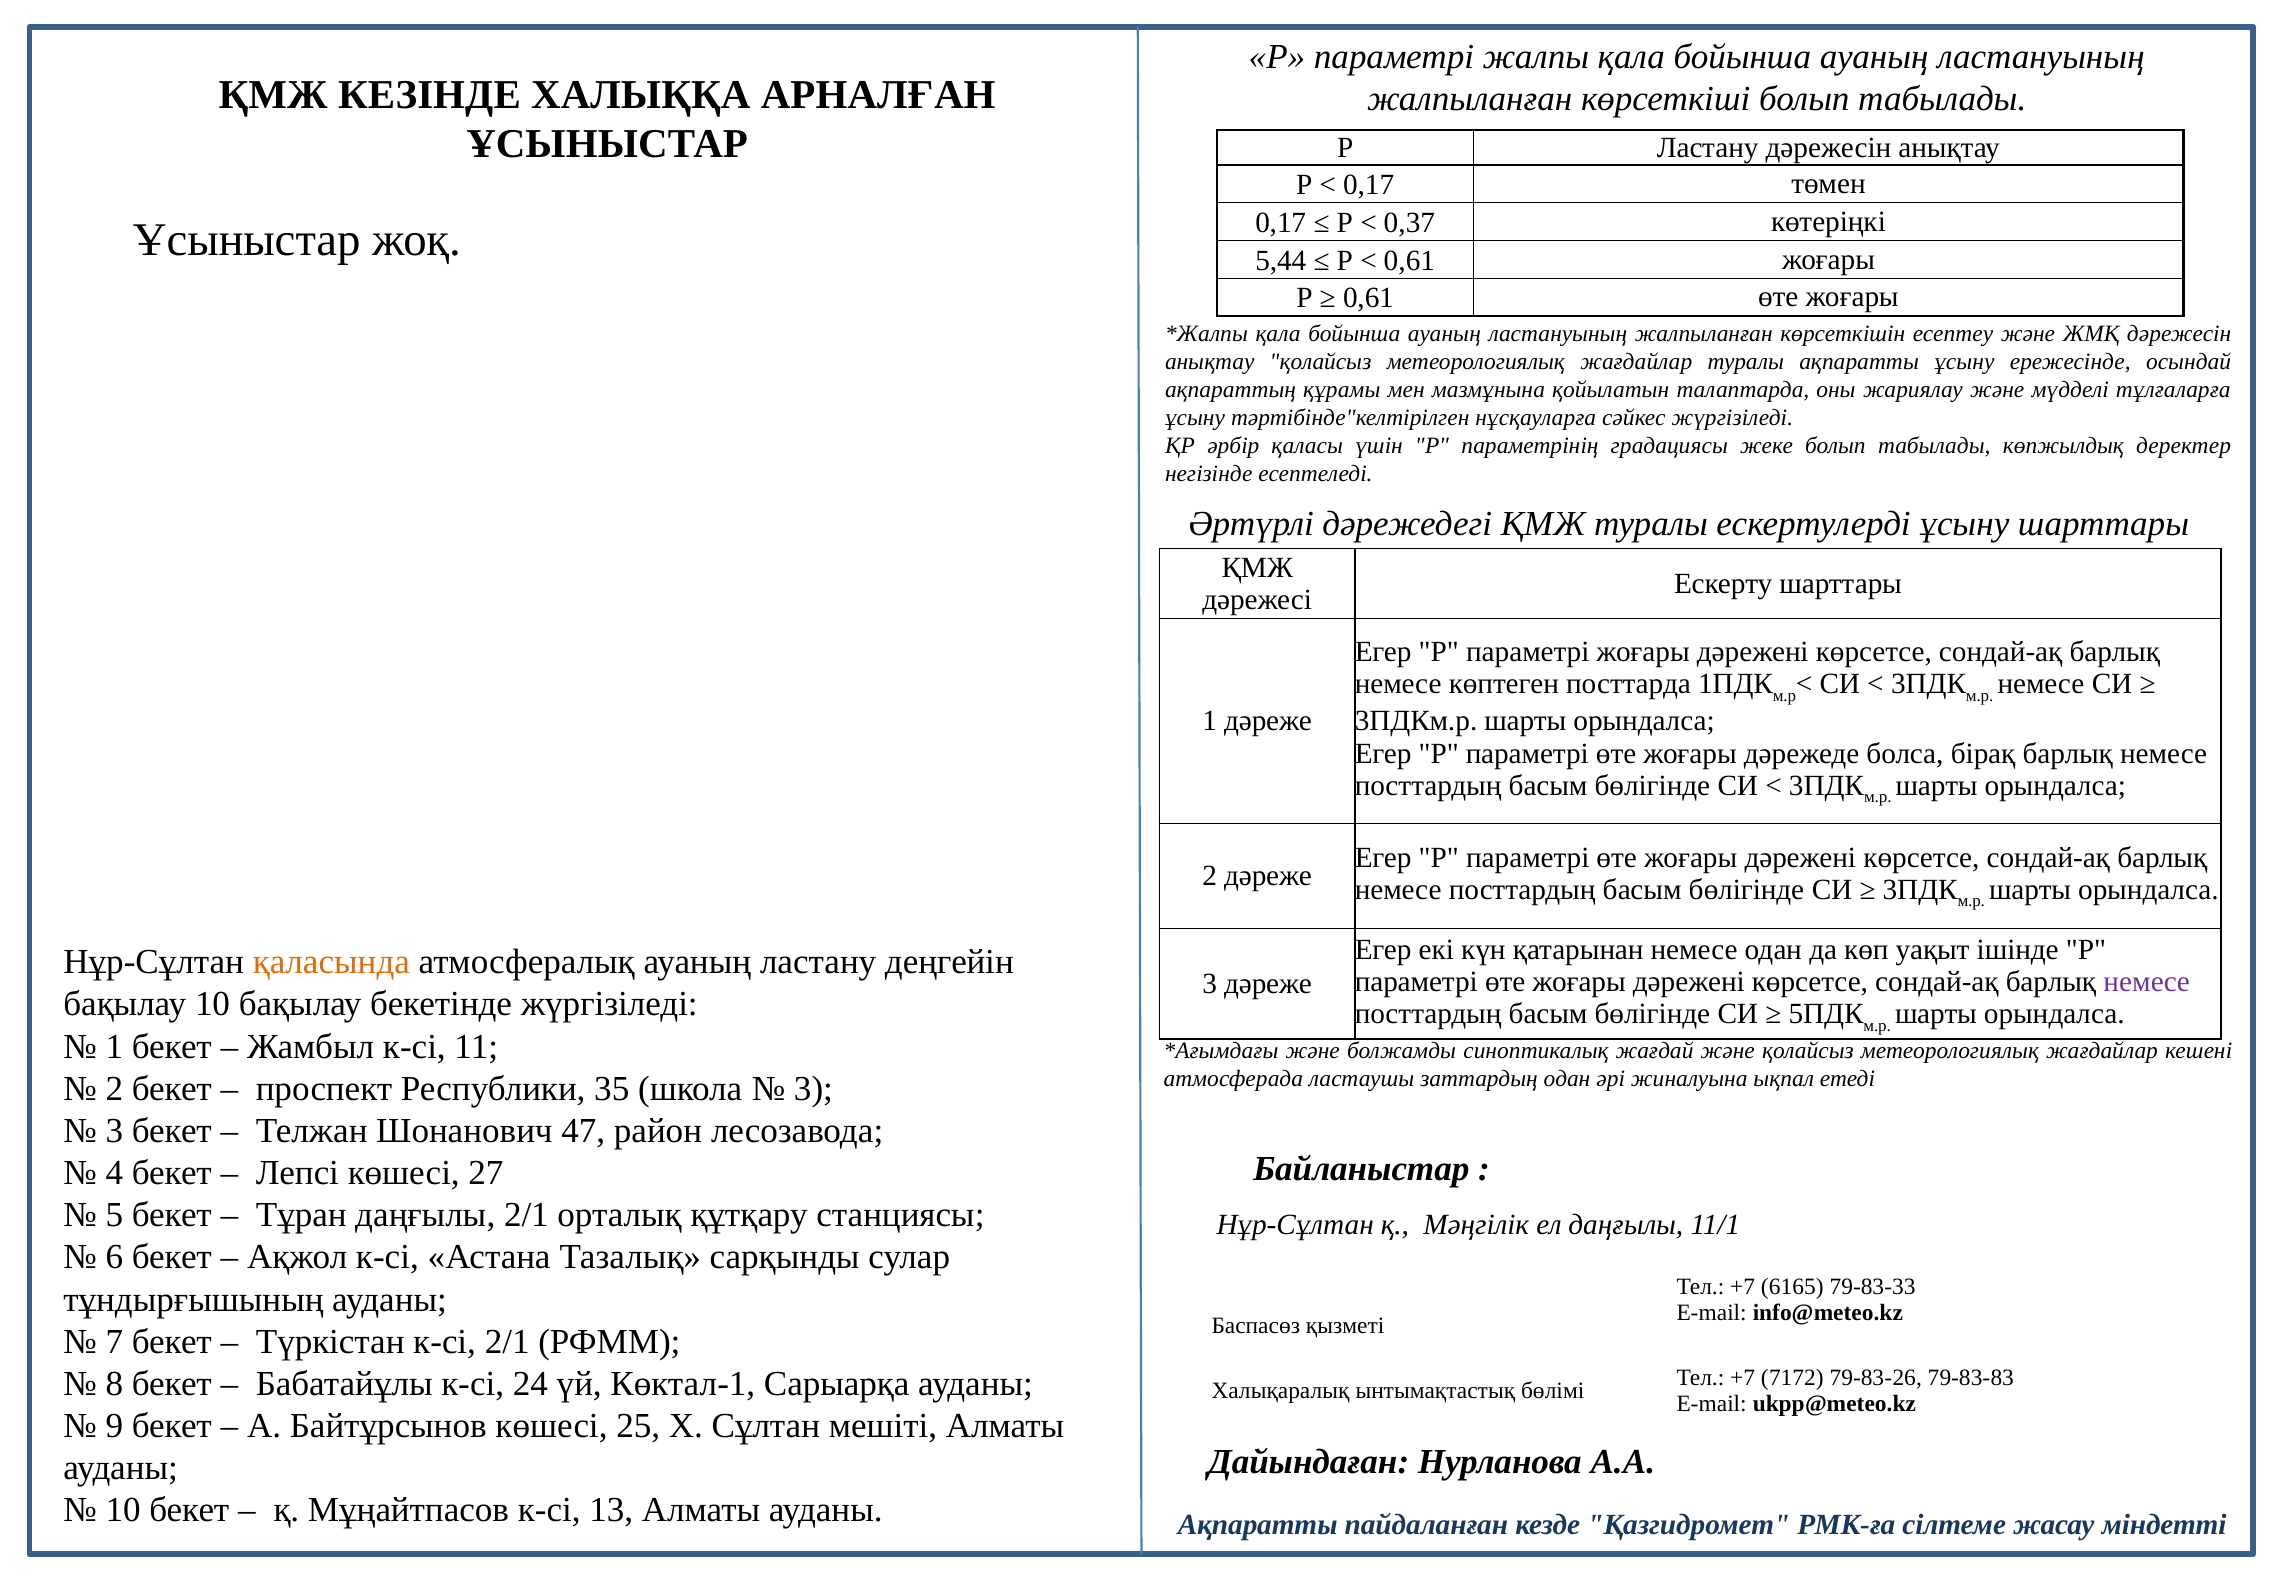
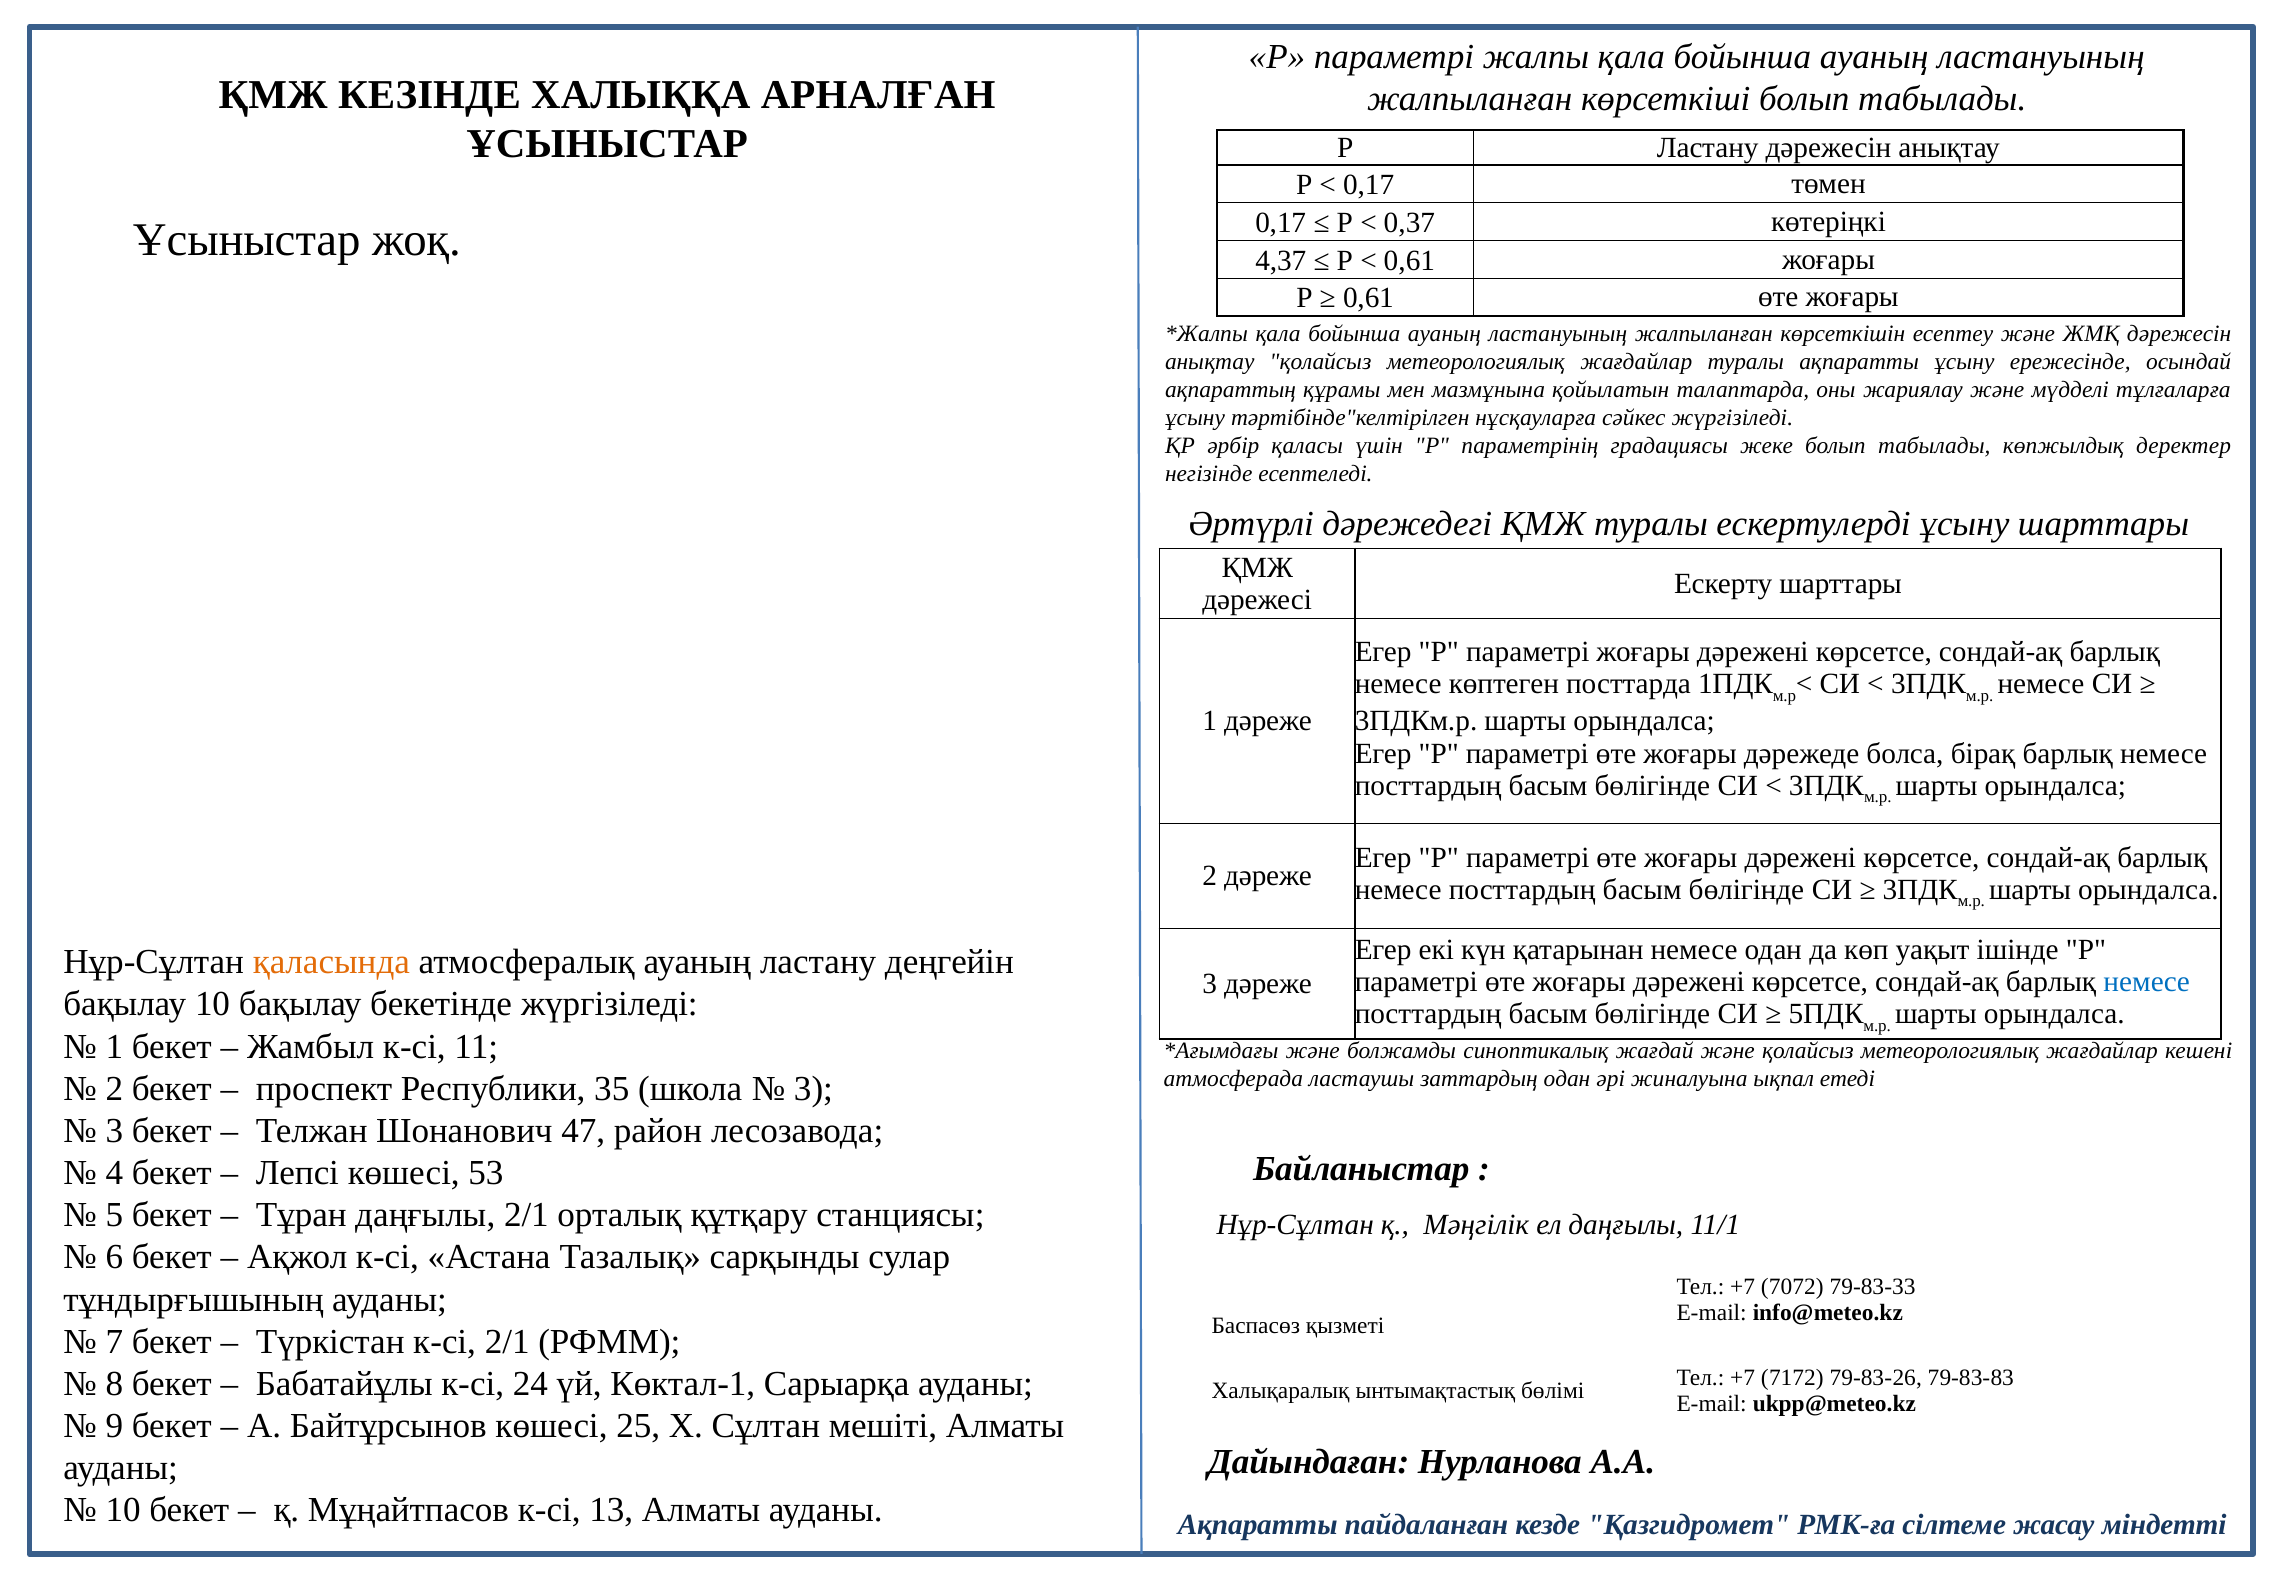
5,44: 5,44 -> 4,37
немесе at (2147, 981) colour: purple -> blue
27: 27 -> 53
6165: 6165 -> 7072
